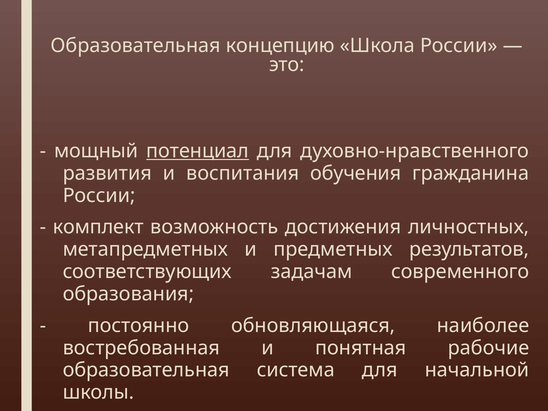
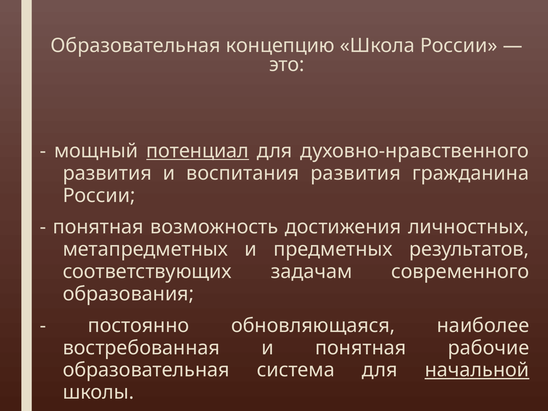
воспитания обучения: обучения -> развития
комплект at (98, 227): комплект -> понятная
начальной underline: none -> present
